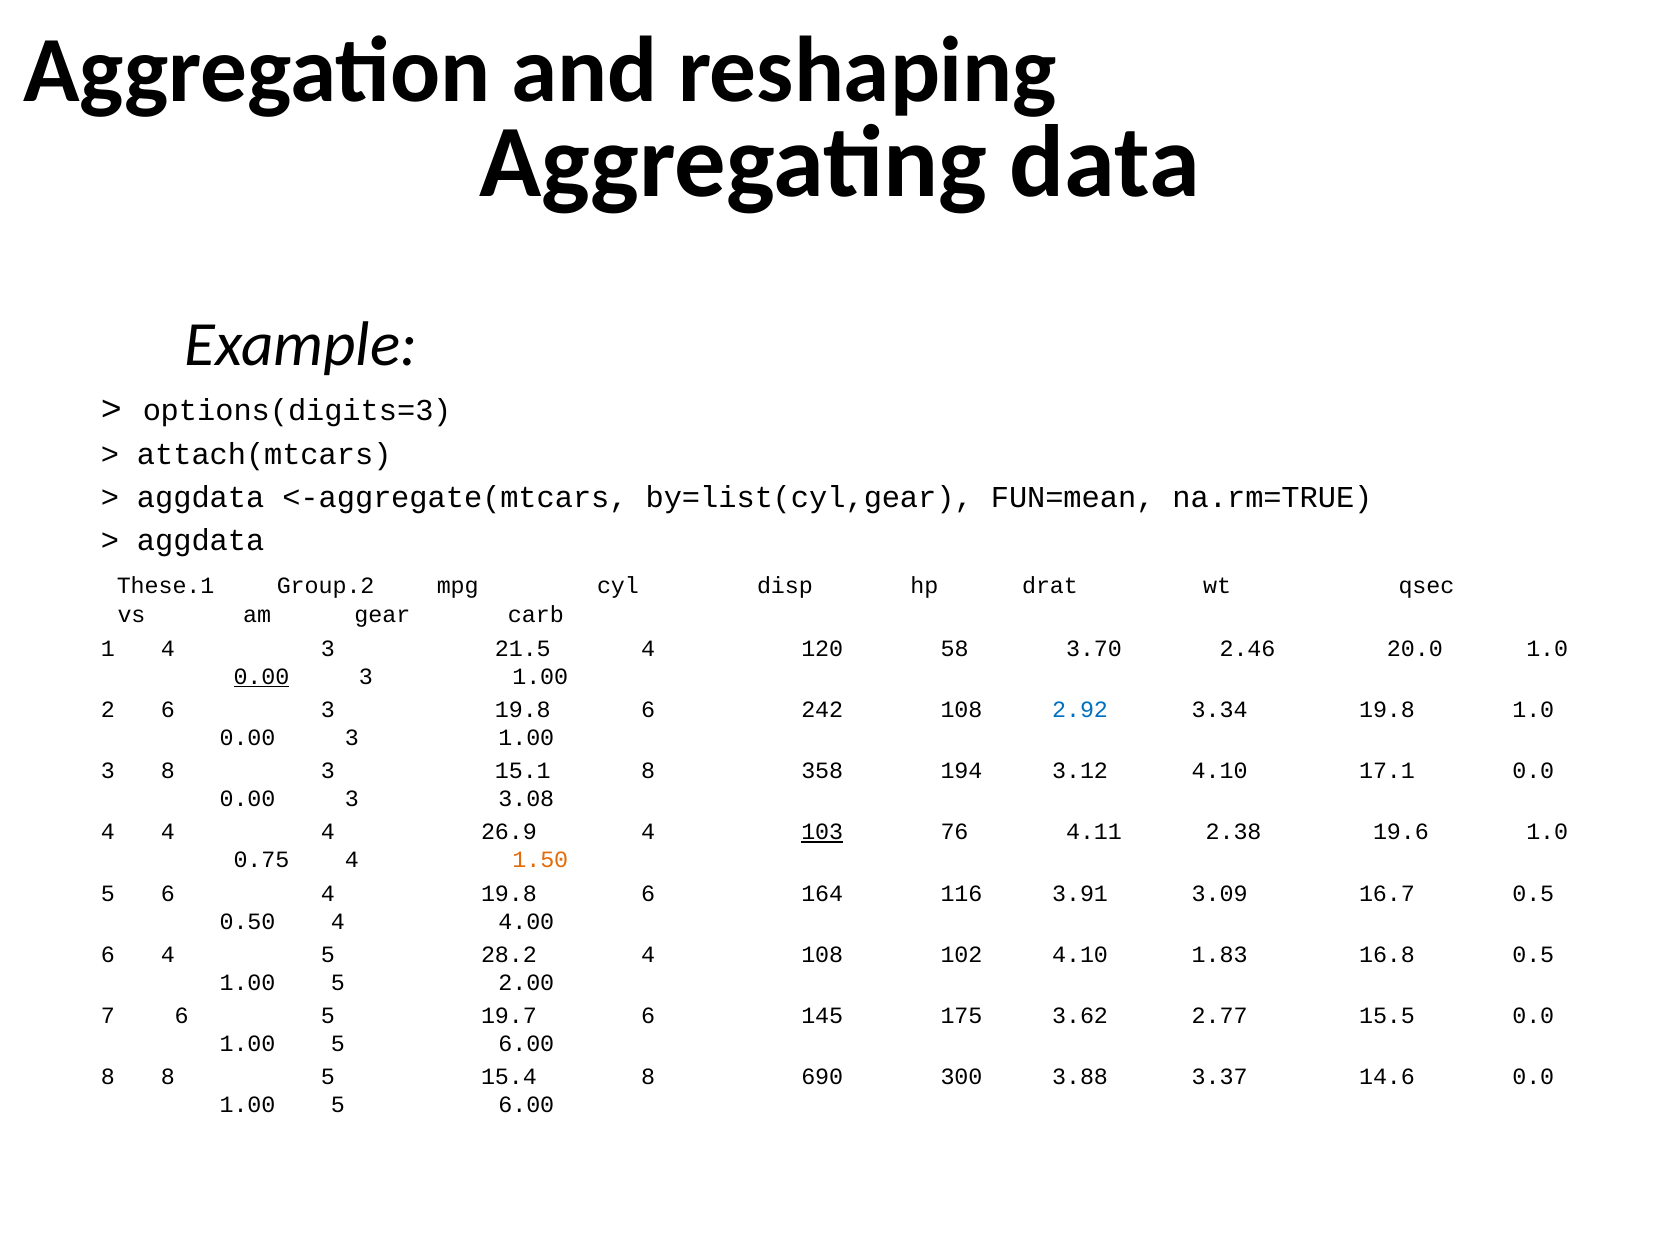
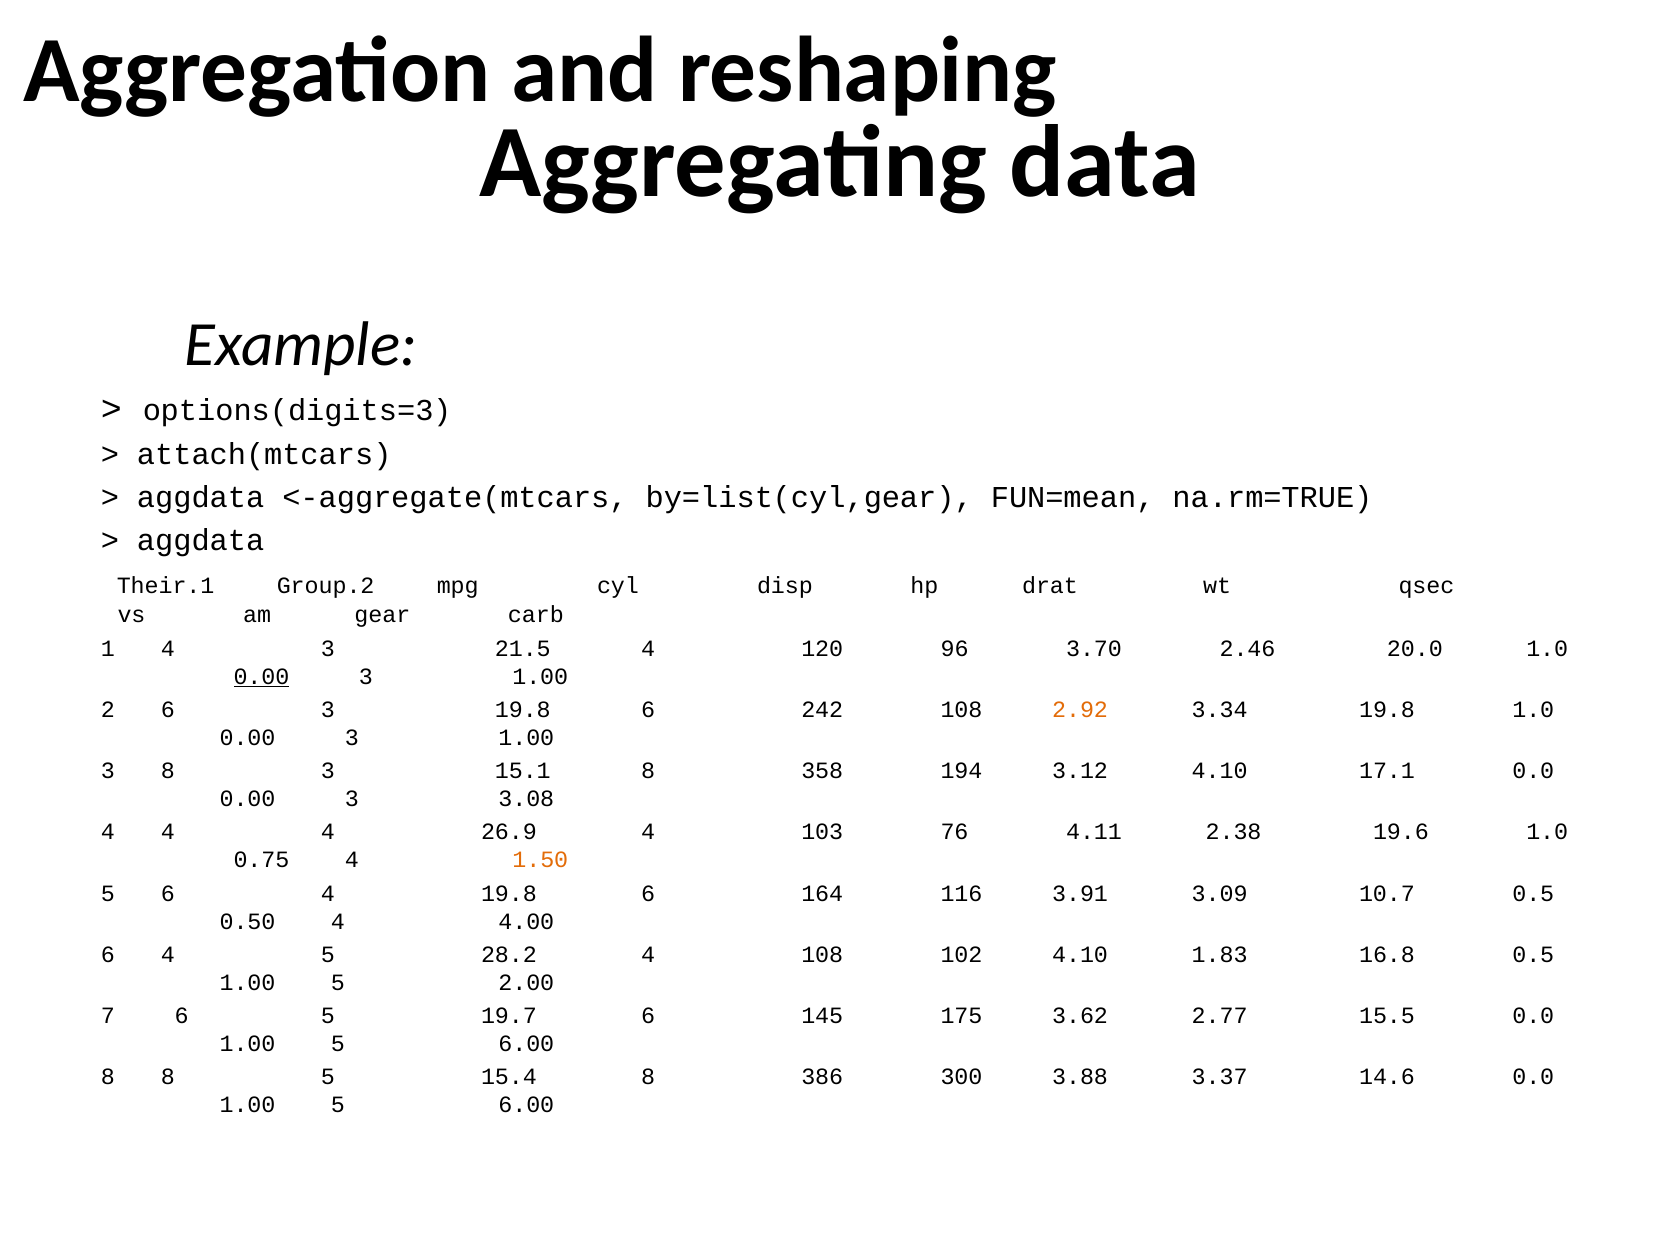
These.1: These.1 -> Their.1
58: 58 -> 96
2.92 colour: blue -> orange
103 underline: present -> none
16.7: 16.7 -> 10.7
690: 690 -> 386
